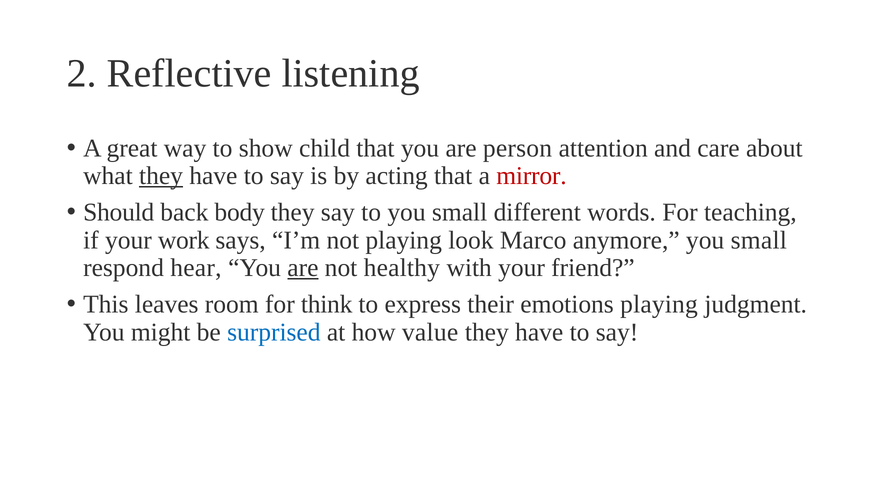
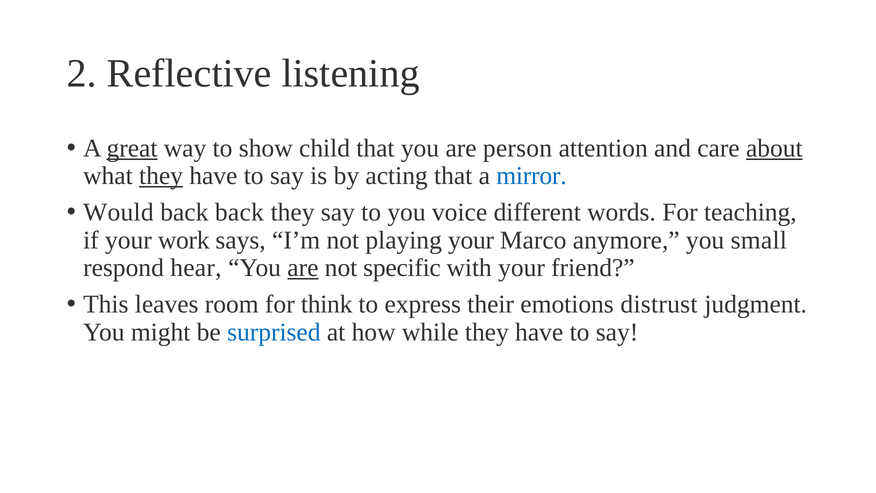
great underline: none -> present
about underline: none -> present
mirror colour: red -> blue
Should: Should -> Would
back body: body -> back
to you small: small -> voice
playing look: look -> your
healthy: healthy -> specific
emotions playing: playing -> distrust
value: value -> while
